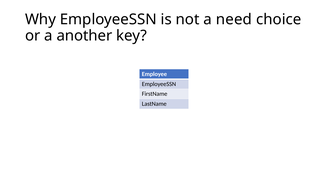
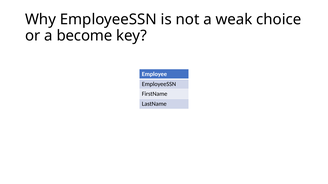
need: need -> weak
another: another -> become
